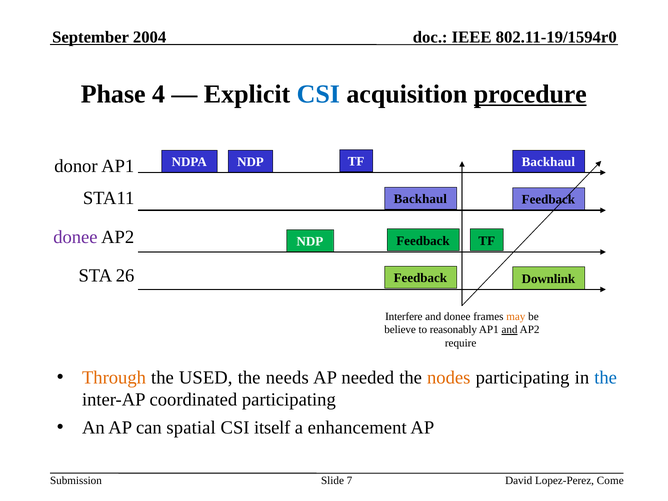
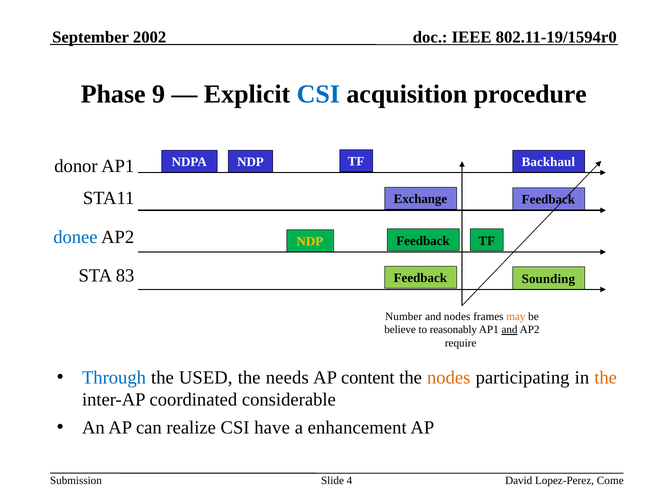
2004: 2004 -> 2002
4: 4 -> 9
procedure underline: present -> none
Backhaul at (420, 199): Backhaul -> Exchange
donee at (75, 237) colour: purple -> blue
NDP at (310, 242) colour: white -> yellow
26: 26 -> 83
Downlink: Downlink -> Sounding
Interfere: Interfere -> Number
and donee: donee -> nodes
Through colour: orange -> blue
needed: needed -> content
the at (606, 378) colour: blue -> orange
coordinated participating: participating -> considerable
spatial: spatial -> realize
itself: itself -> have
7: 7 -> 4
